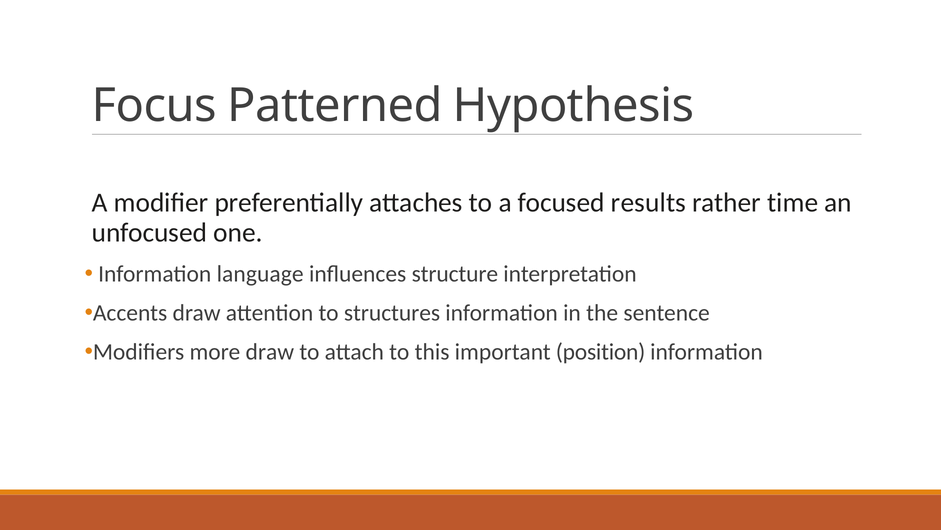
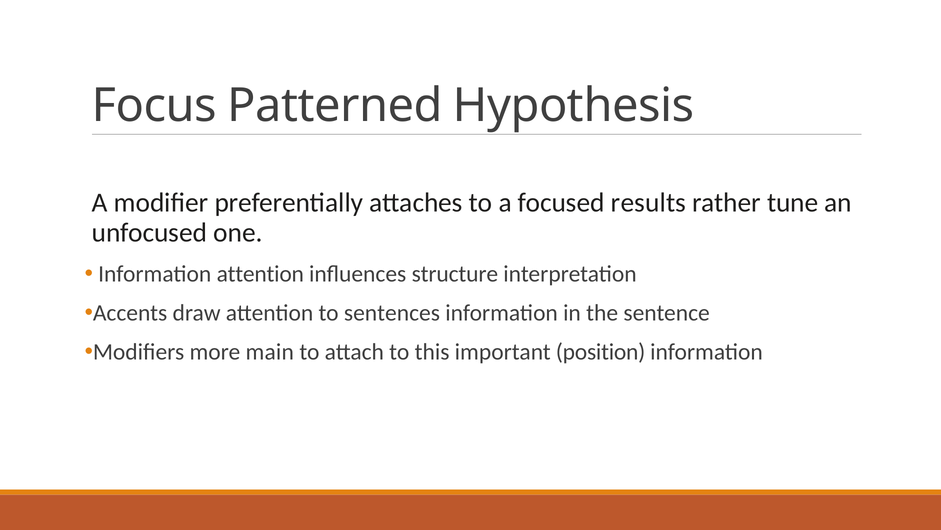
time: time -> tune
Information language: language -> attention
structures: structures -> sentences
more draw: draw -> main
